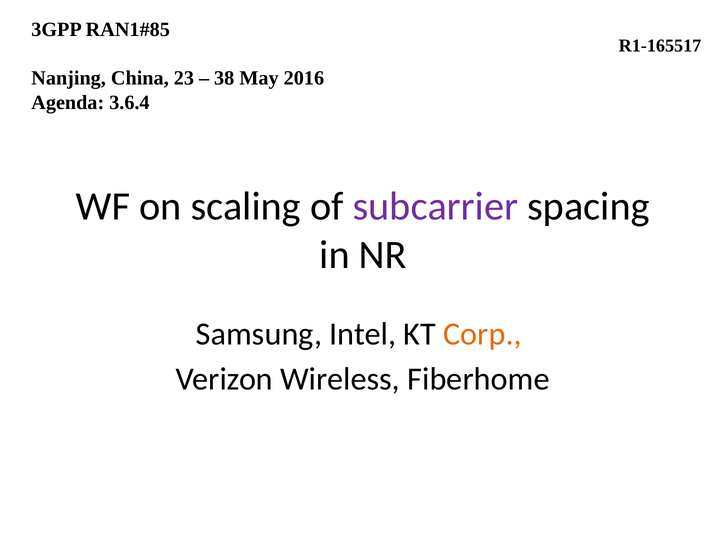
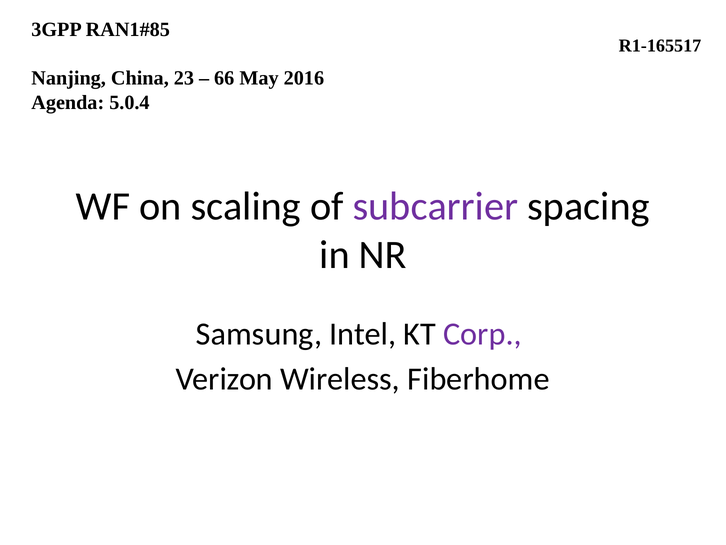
38: 38 -> 66
3.6.4: 3.6.4 -> 5.0.4
Corp colour: orange -> purple
